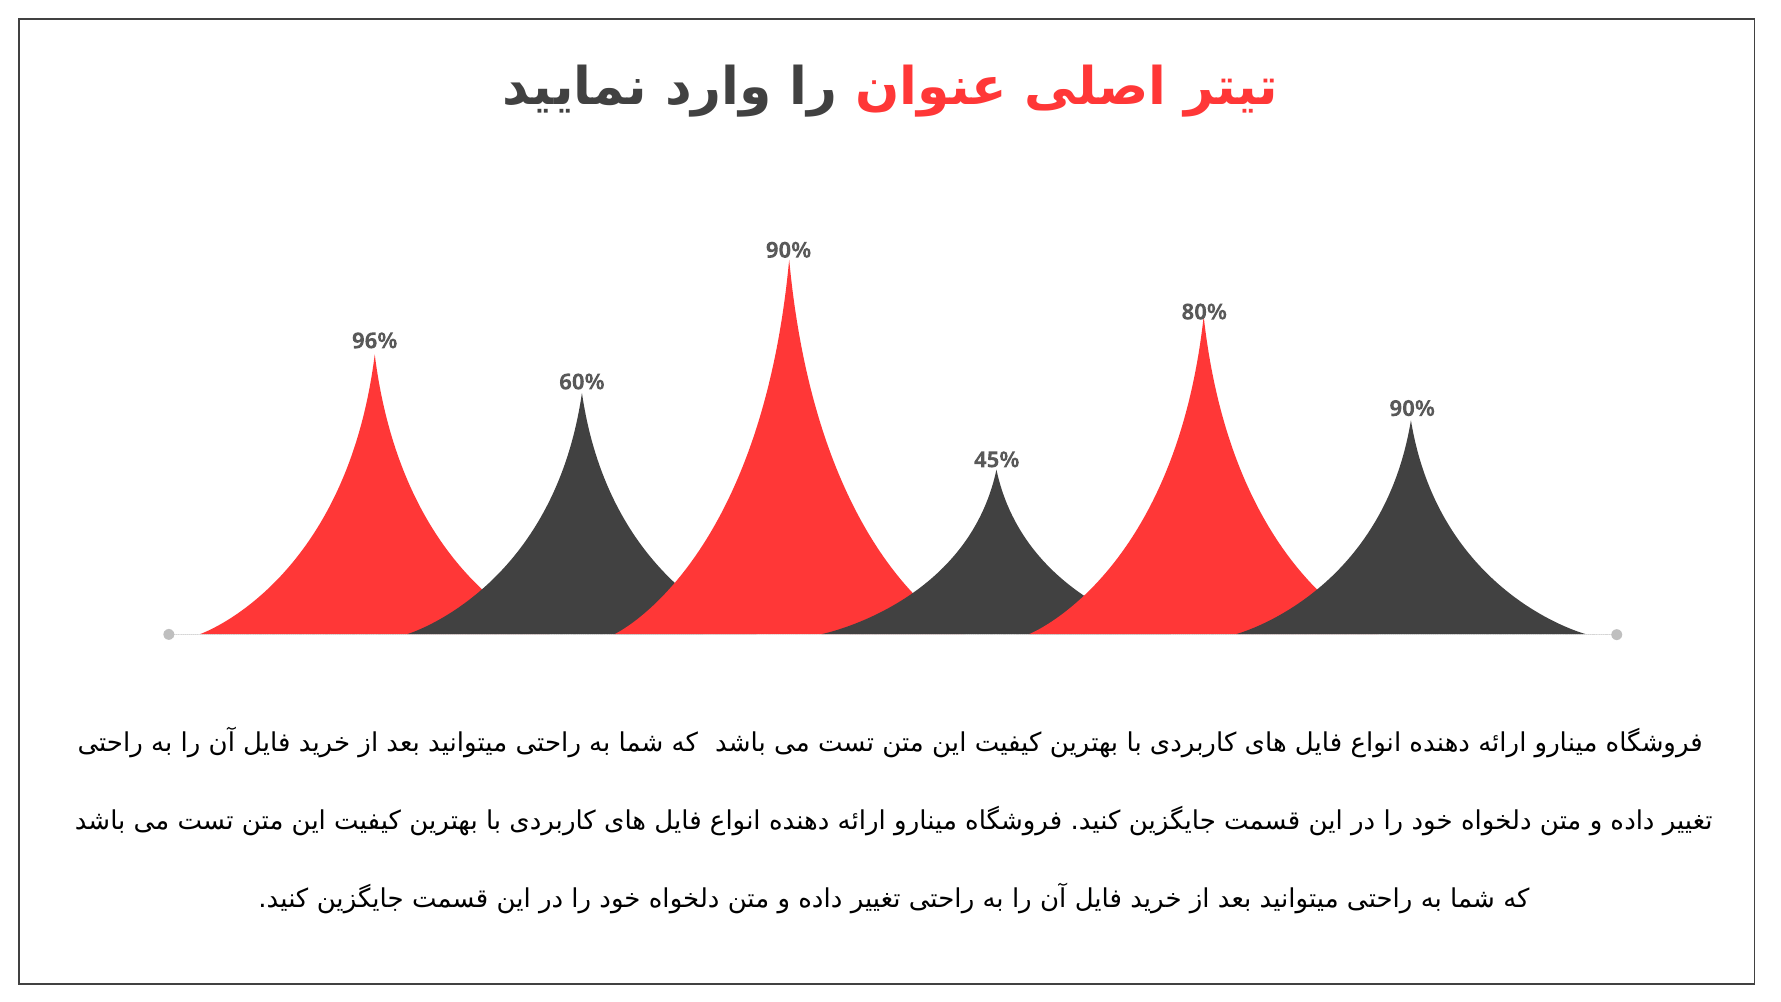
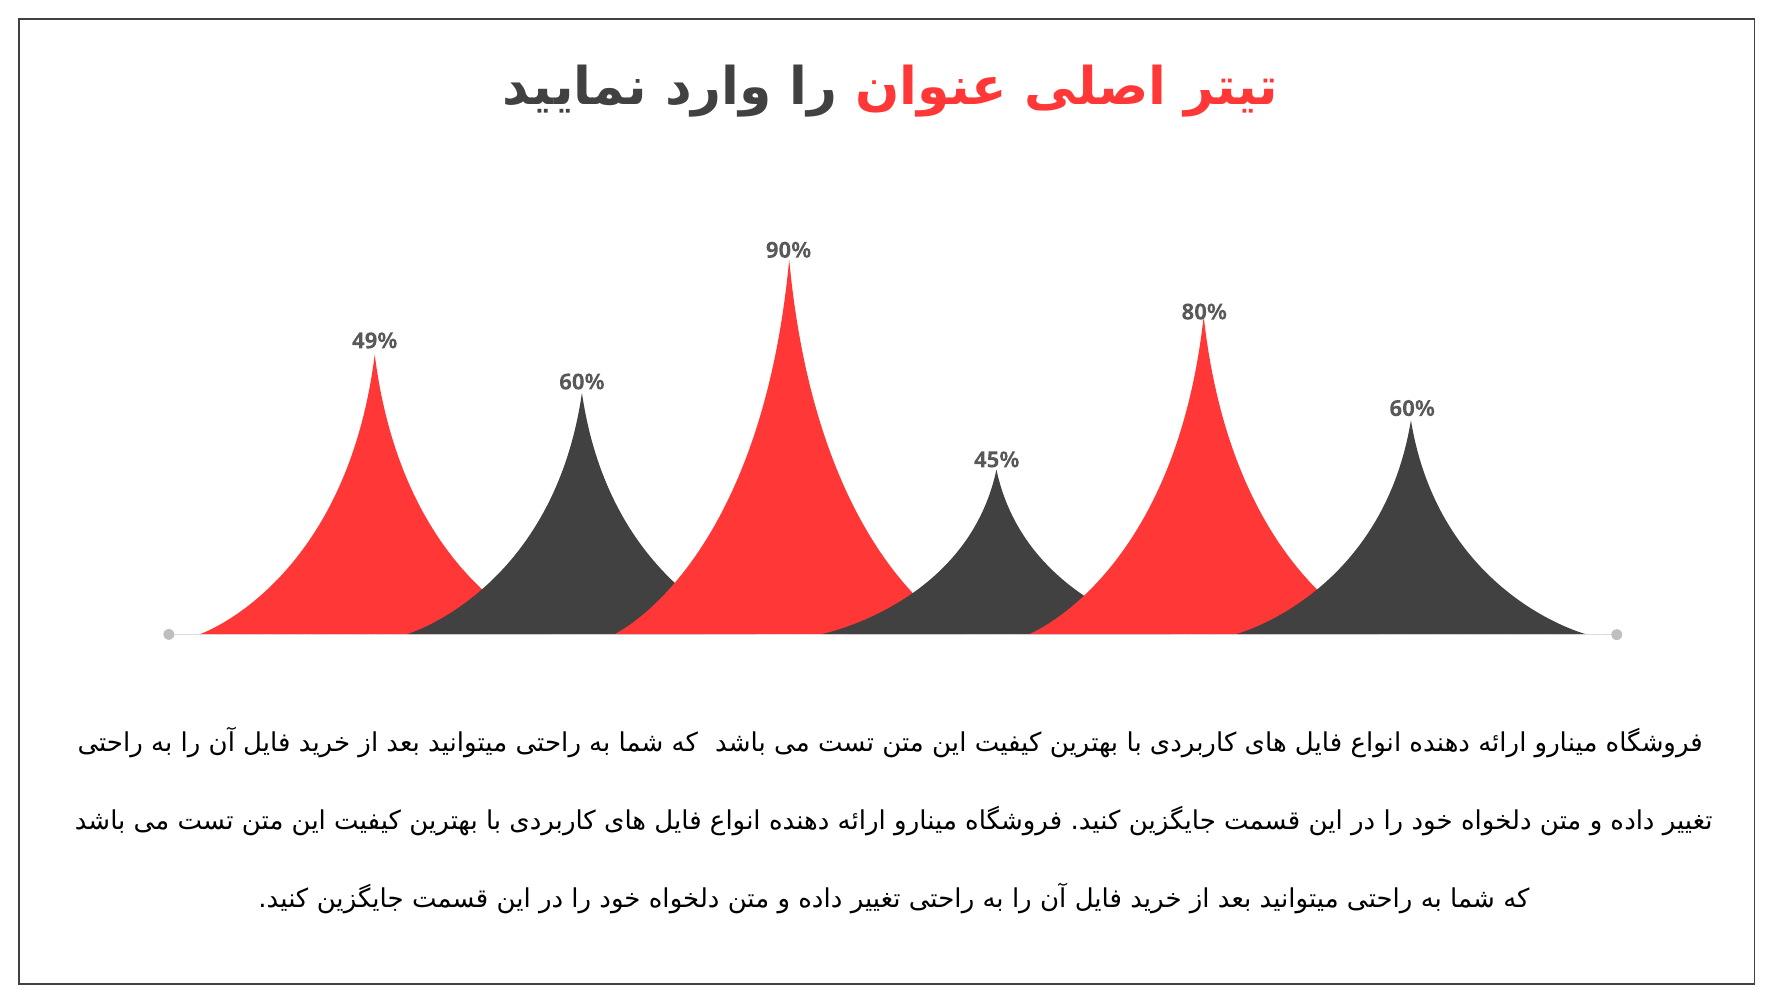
96%: 96% -> 49%
90% at (1412, 409): 90% -> 60%
